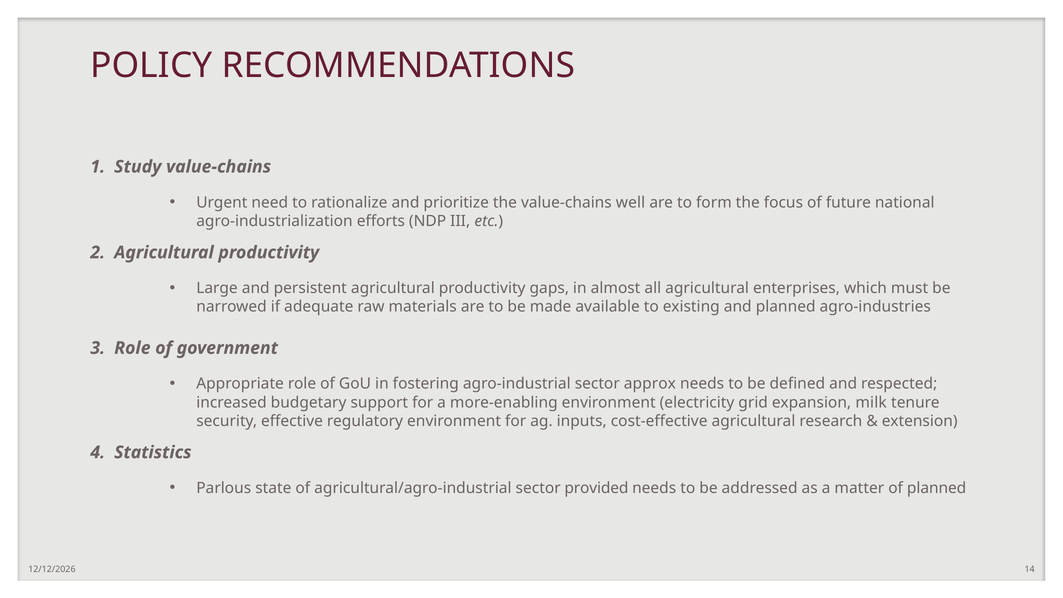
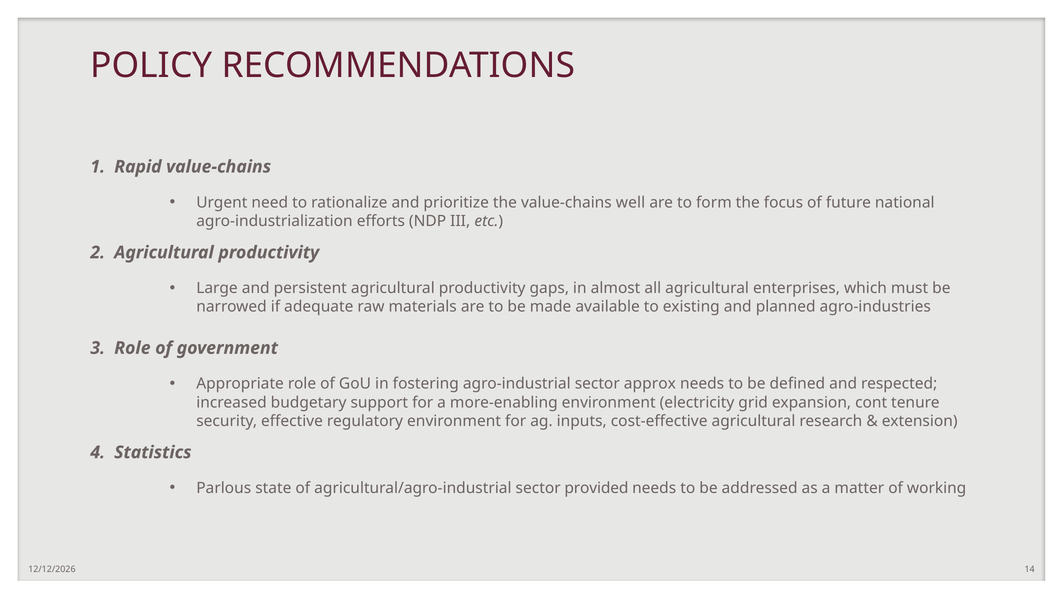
Study: Study -> Rapid
milk: milk -> cont
of planned: planned -> working
